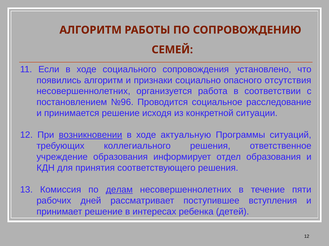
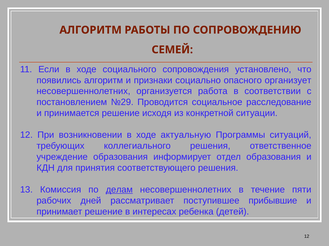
отсутствия: отсутствия -> организует
№96: №96 -> №29
возникновении underline: present -> none
вступления: вступления -> прибывшие
